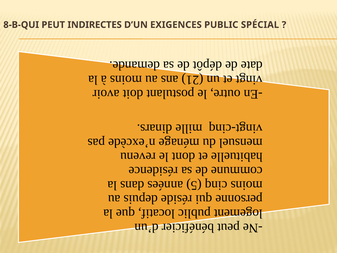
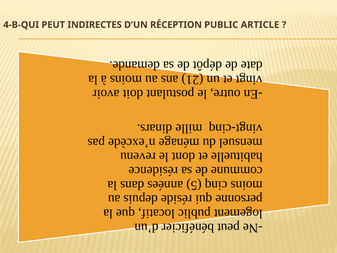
8-B-QUI: 8-B-QUI -> 4-B-QUI
EXIGENCES: EXIGENCES -> RÉCEPTION
SPÉCIAL: SPÉCIAL -> ARTICLE
